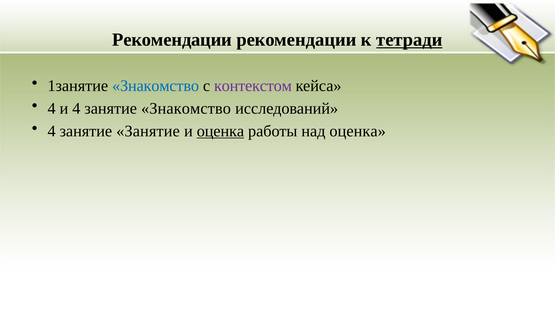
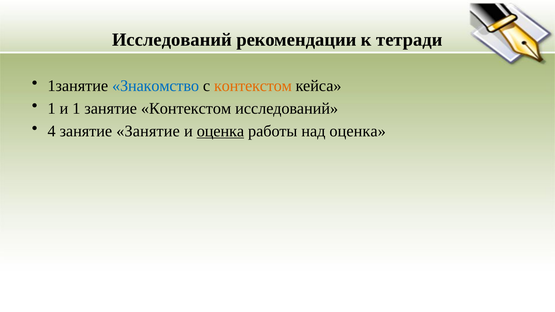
Рекомендации at (172, 40): Рекомендации -> Исследований
тетради underline: present -> none
контекстом at (253, 86) colour: purple -> orange
4 at (52, 108): 4 -> 1
и 4: 4 -> 1
занятие Знакомство: Знакомство -> Контекстом
